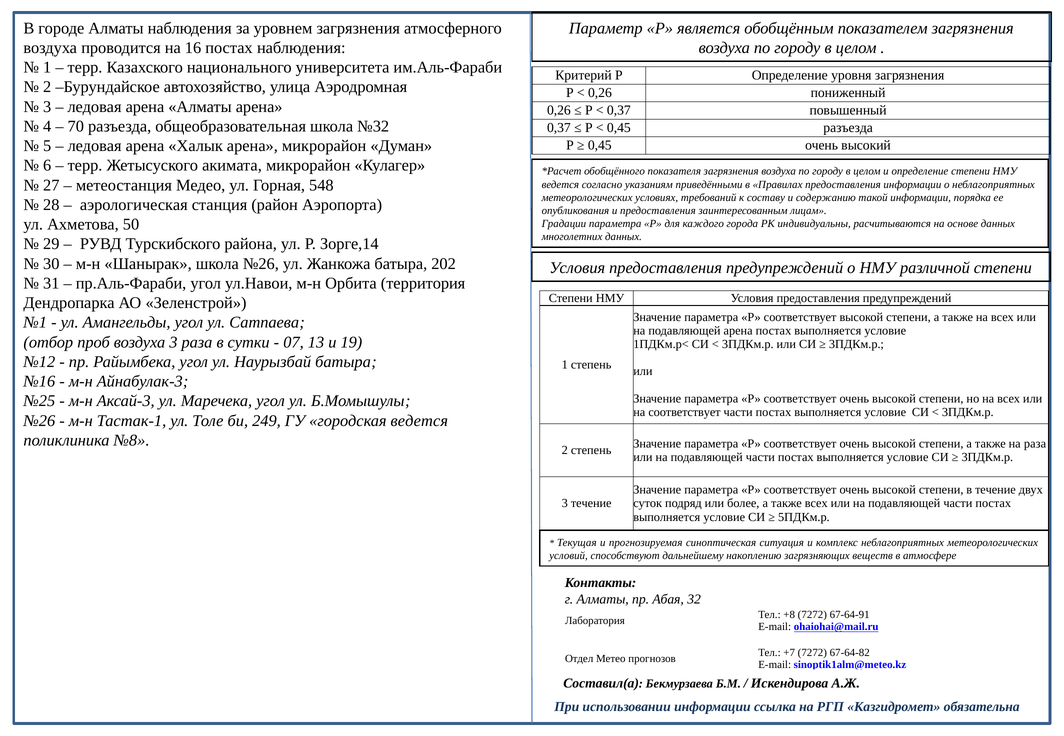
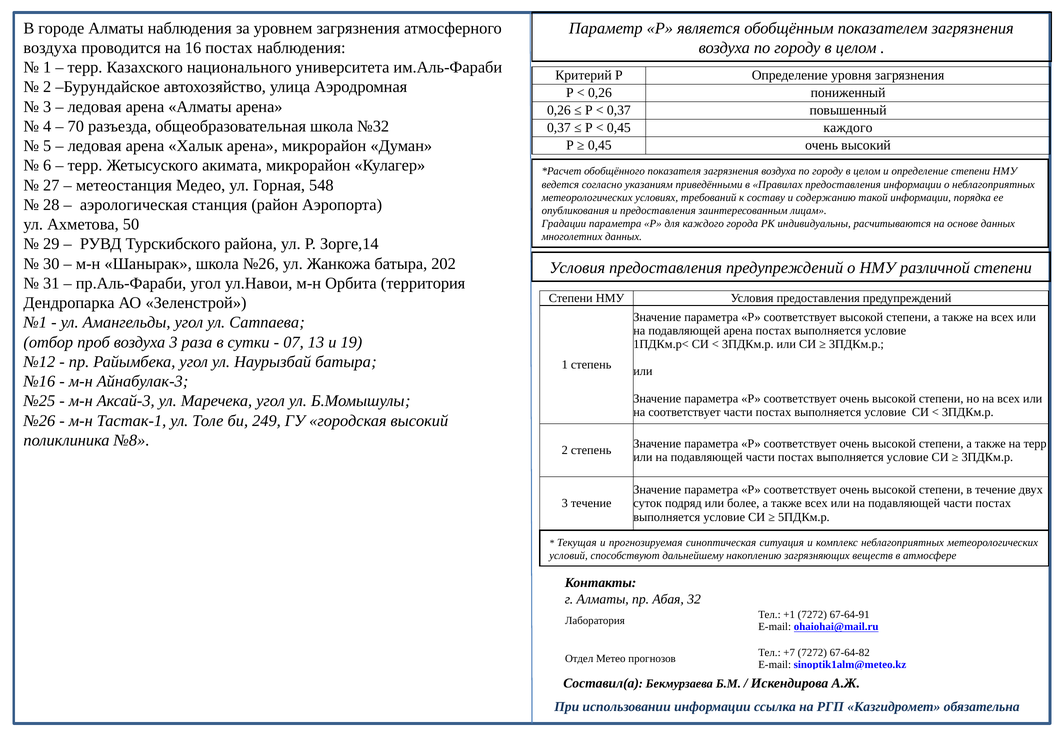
0,45 разъезда: разъезда -> каждого
городская ведется: ведется -> высокий
на раза: раза -> терр
+8: +8 -> +1
